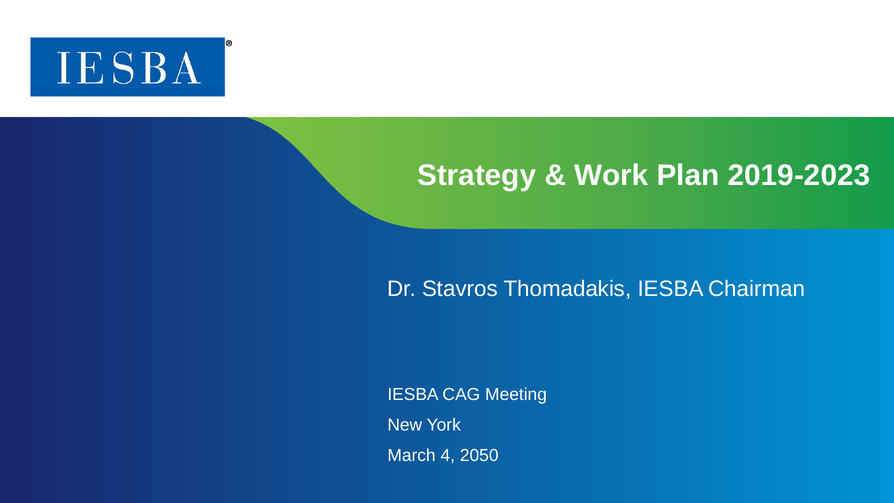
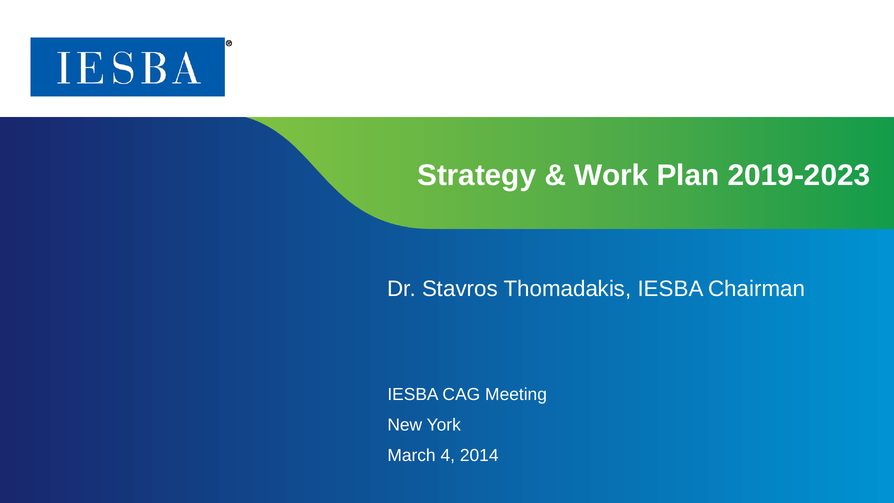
2050: 2050 -> 2014
